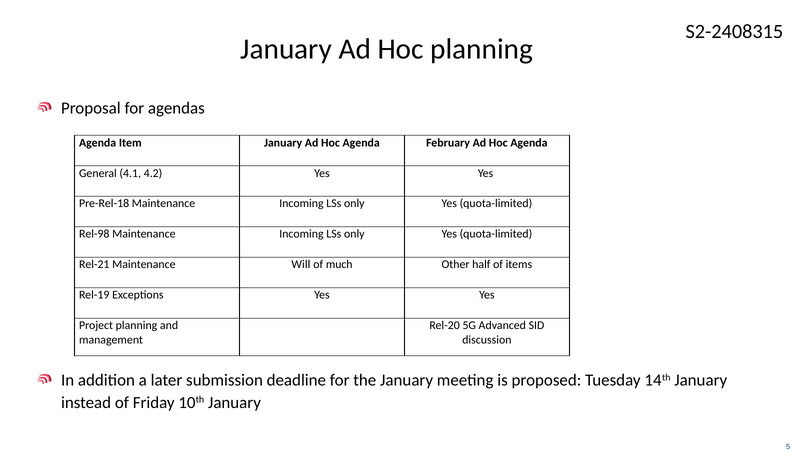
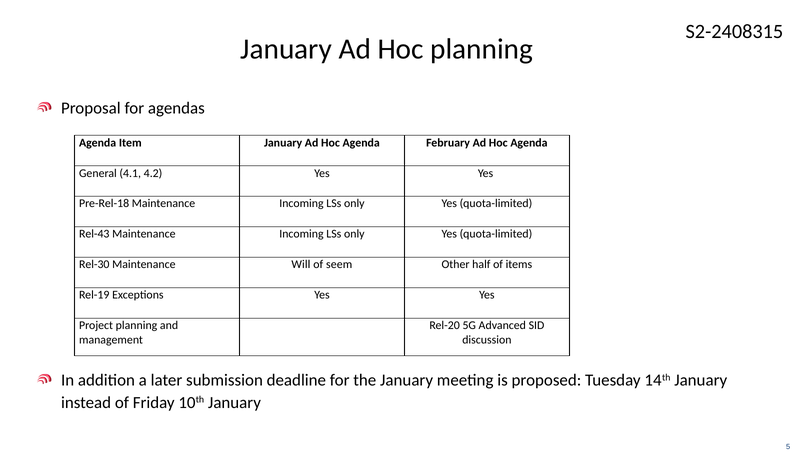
Rel-98: Rel-98 -> Rel-43
Rel-21: Rel-21 -> Rel-30
much: much -> seem
